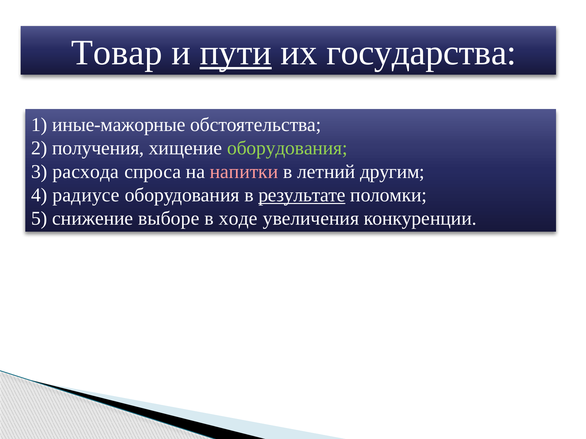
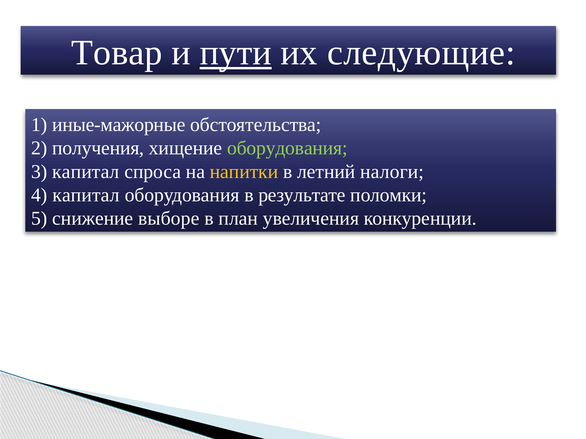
государства: государства -> следующие
3 расхода: расхода -> капитал
напитки colour: pink -> yellow
другим: другим -> налоги
4 радиусе: радиусе -> капитал
результате underline: present -> none
ходе: ходе -> план
